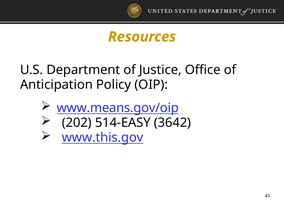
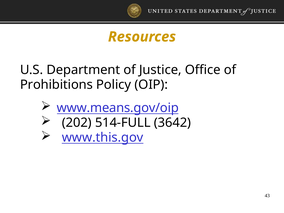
Anticipation: Anticipation -> Prohibitions
514-EASY: 514-EASY -> 514-FULL
